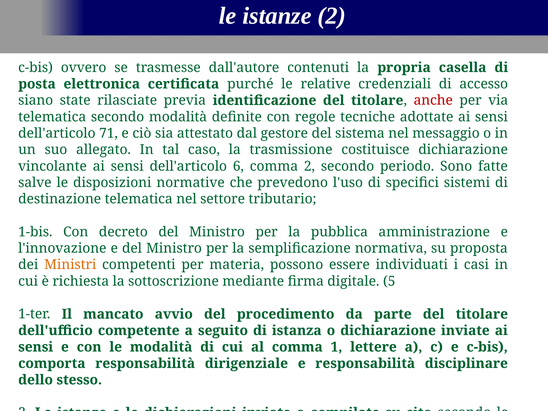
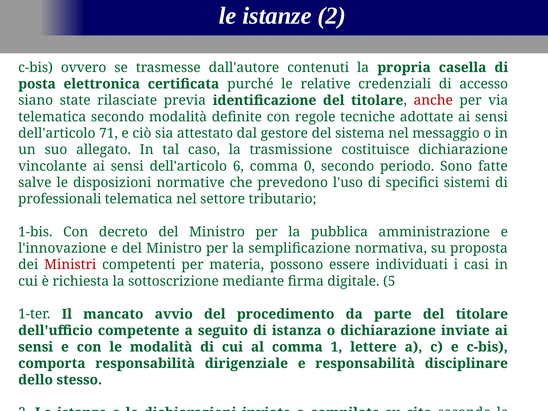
comma 2: 2 -> 0
destinazione: destinazione -> professionali
Ministri colour: orange -> red
